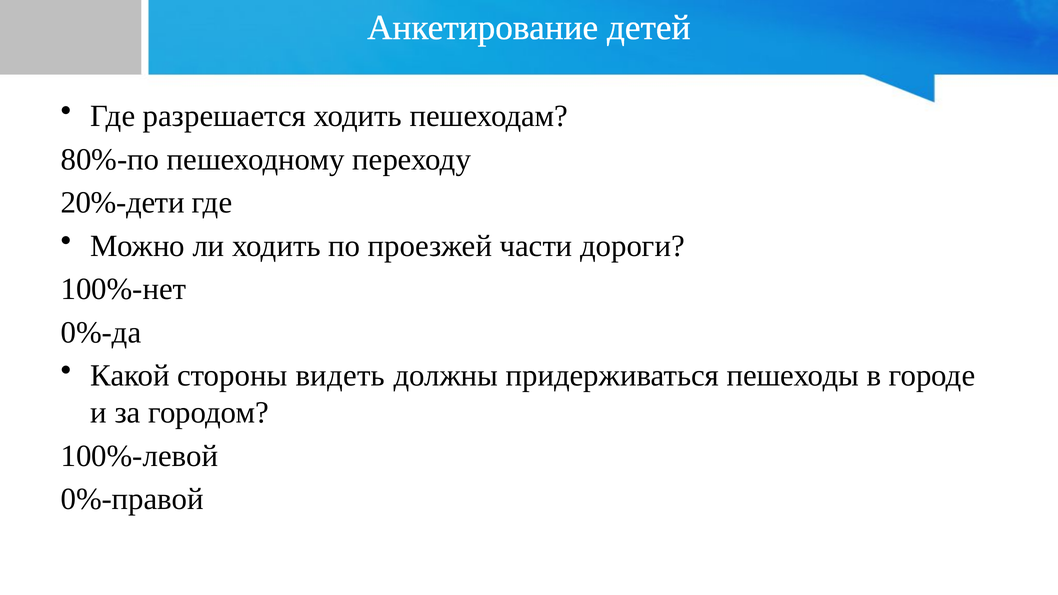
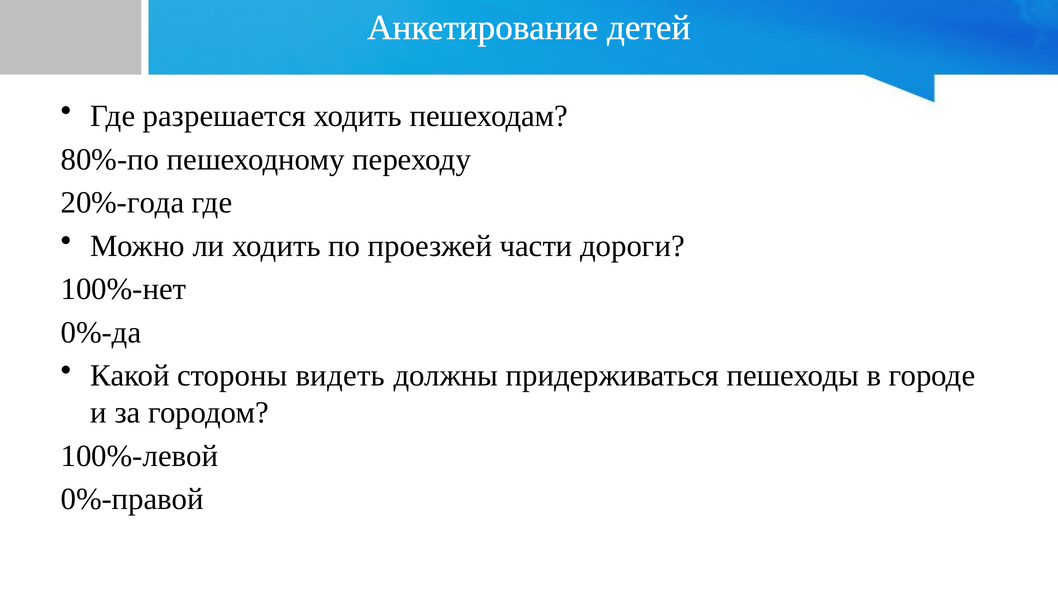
20%-дети: 20%-дети -> 20%-года
